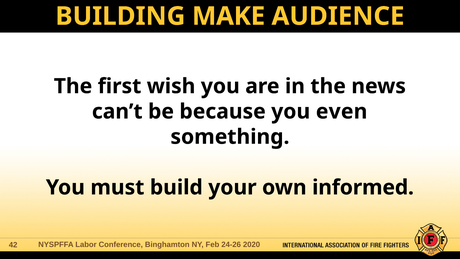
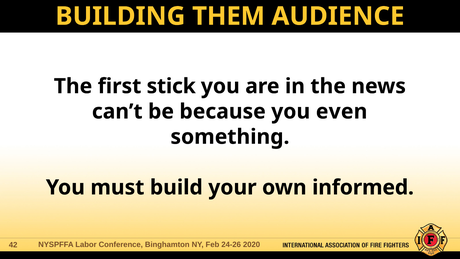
MAKE: MAKE -> THEM
wish: wish -> stick
